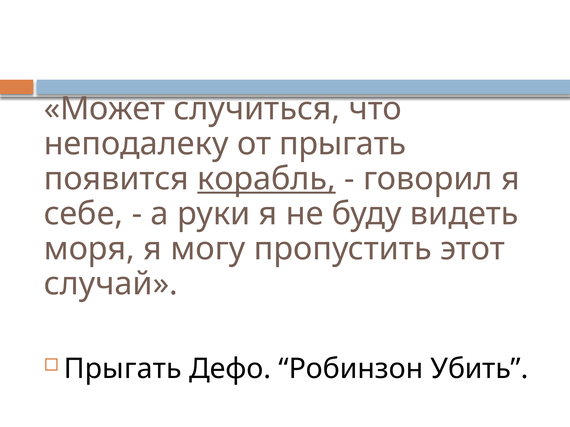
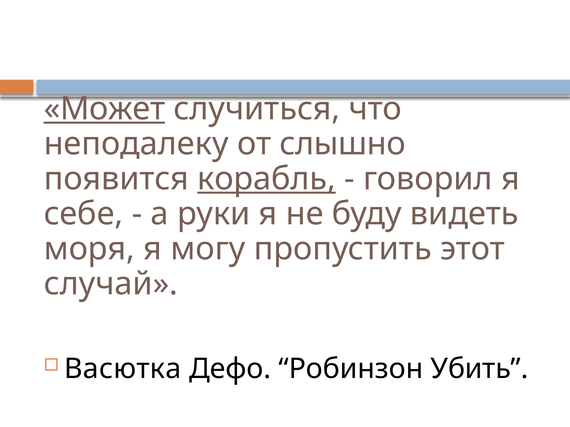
Может underline: none -> present
от прыгать: прыгать -> слышно
Прыгать at (123, 369): Прыгать -> Васютка
